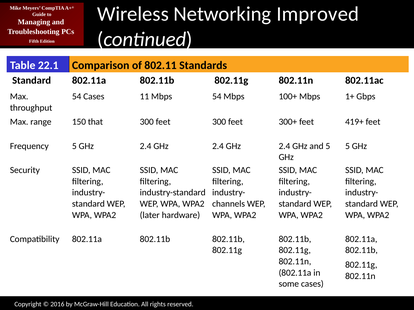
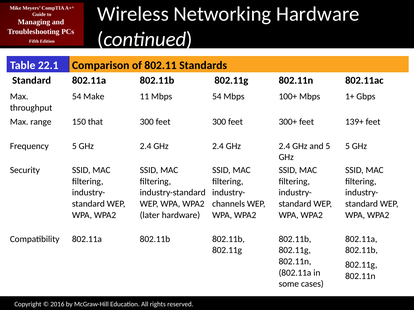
Networking Improved: Improved -> Hardware
54 Cases: Cases -> Make
419+: 419+ -> 139+
